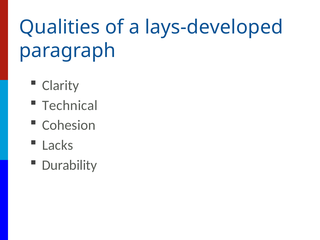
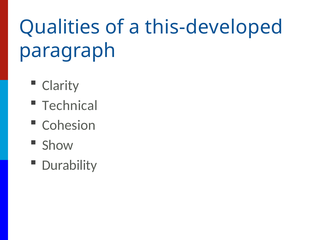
lays-developed: lays-developed -> this-developed
Lacks: Lacks -> Show
